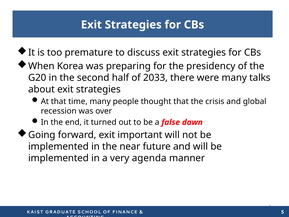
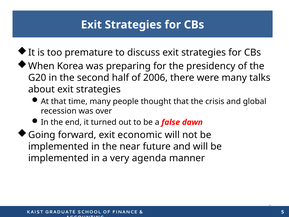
2033: 2033 -> 2006
important: important -> economic
